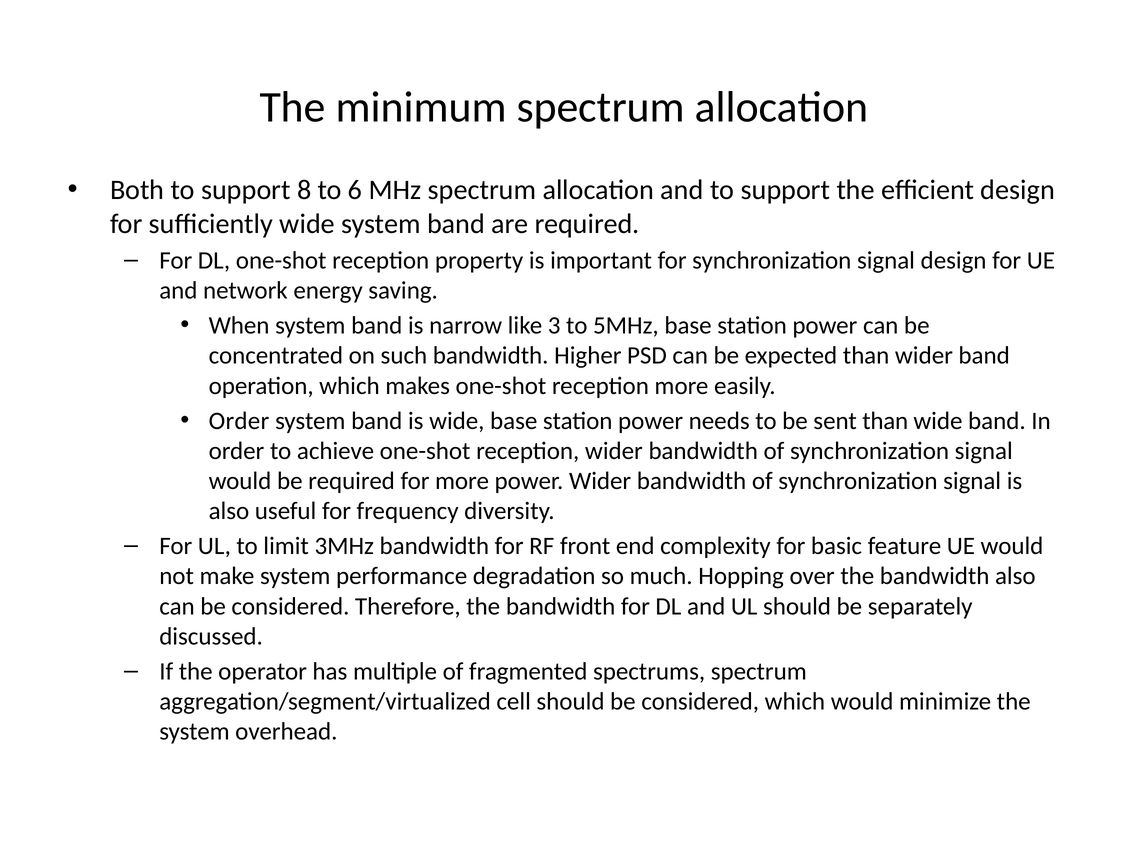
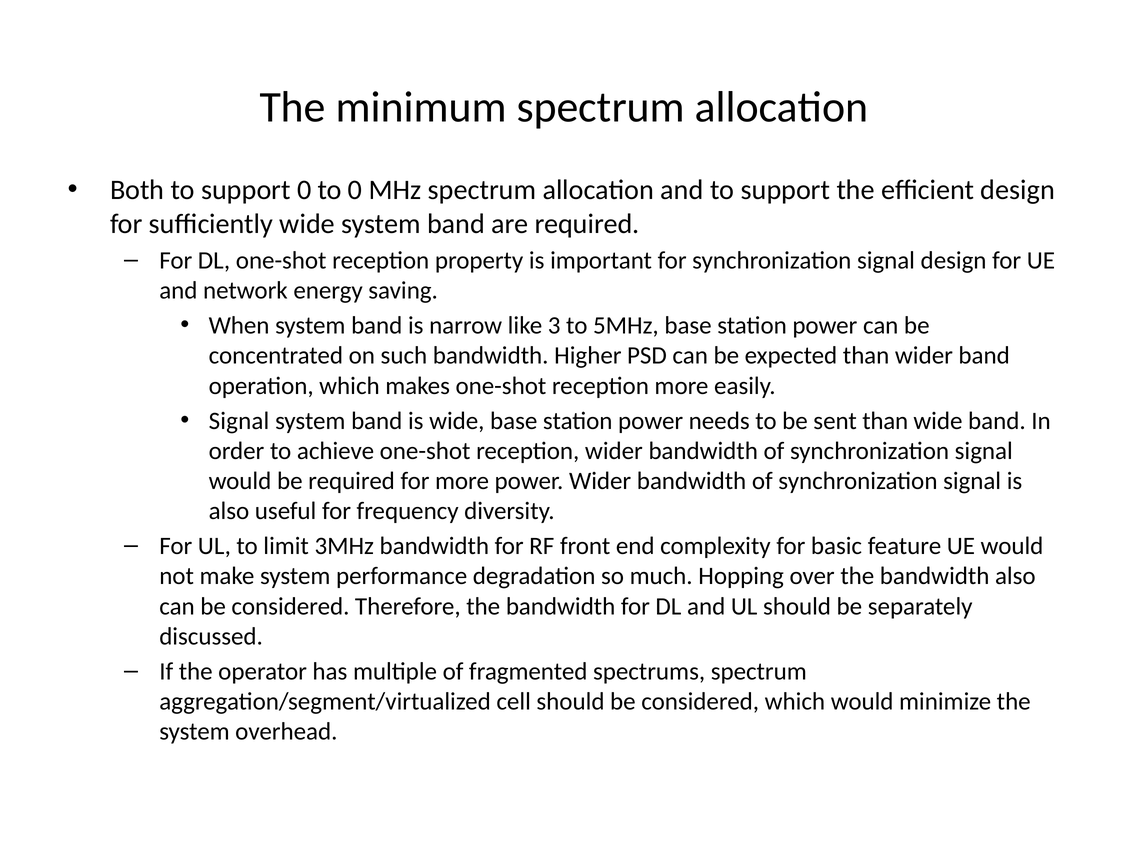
support 8: 8 -> 0
to 6: 6 -> 0
Order at (239, 421): Order -> Signal
